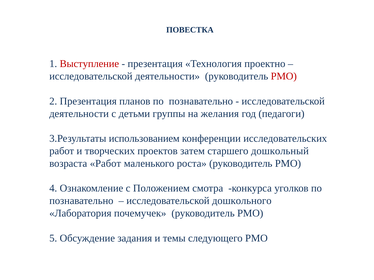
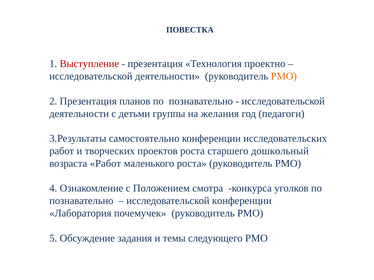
РМО at (284, 76) colour: red -> orange
использованием: использованием -> самостоятельно
проектов затем: затем -> роста
исследовательской дошкольного: дошкольного -> конференции
